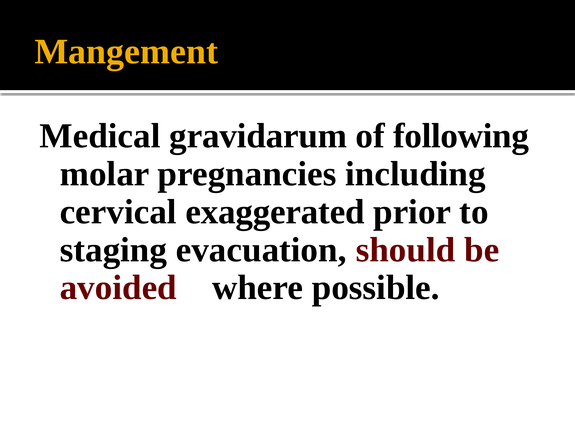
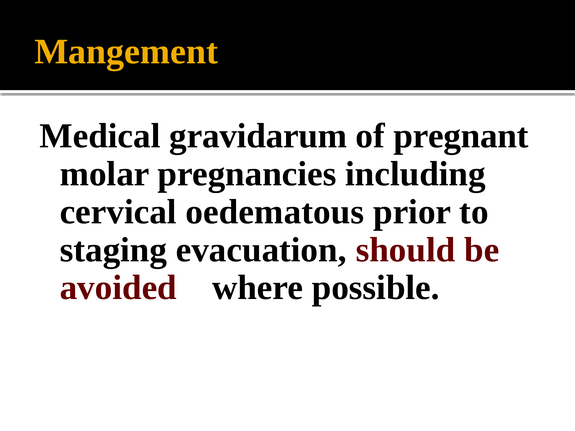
following: following -> pregnant
exaggerated: exaggerated -> oedematous
